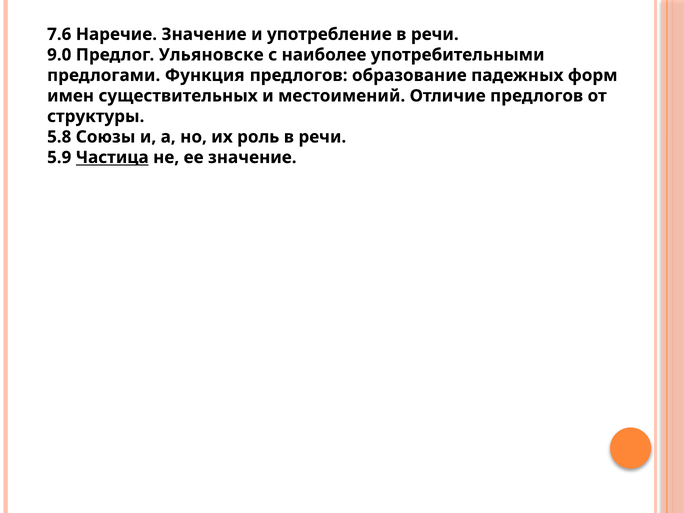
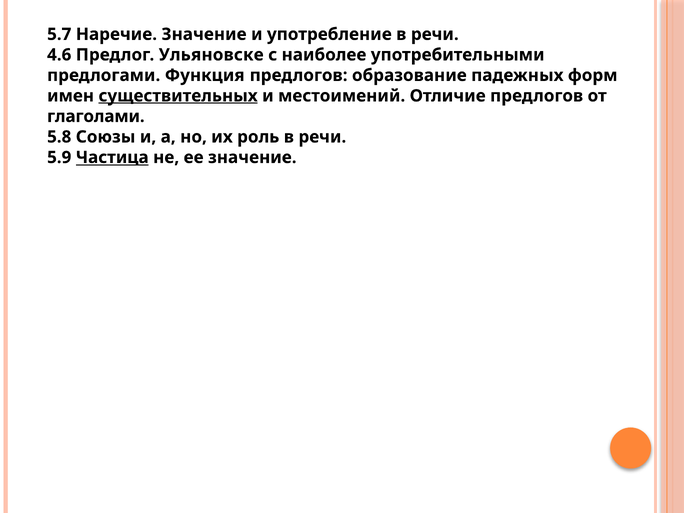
7.6: 7.6 -> 5.7
9.0: 9.0 -> 4.6
существительных underline: none -> present
структуры: структуры -> глаголами
